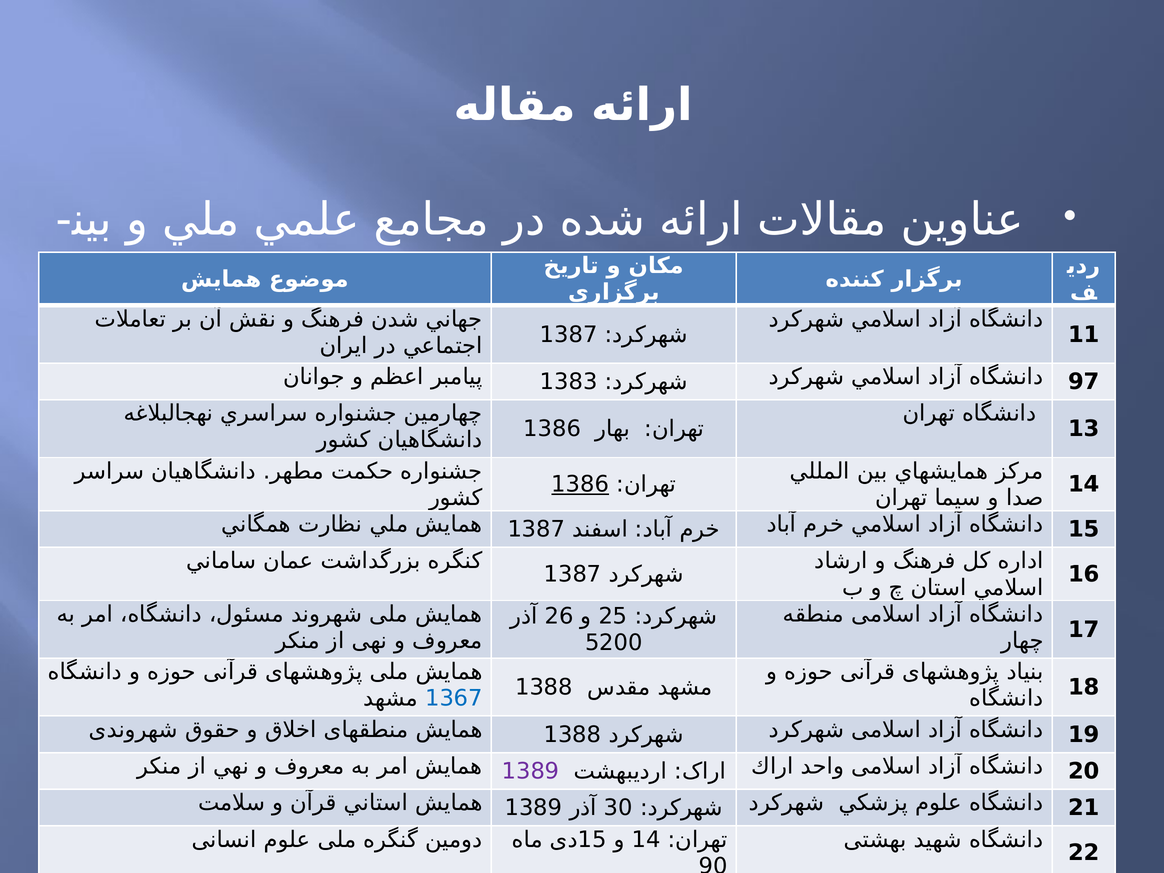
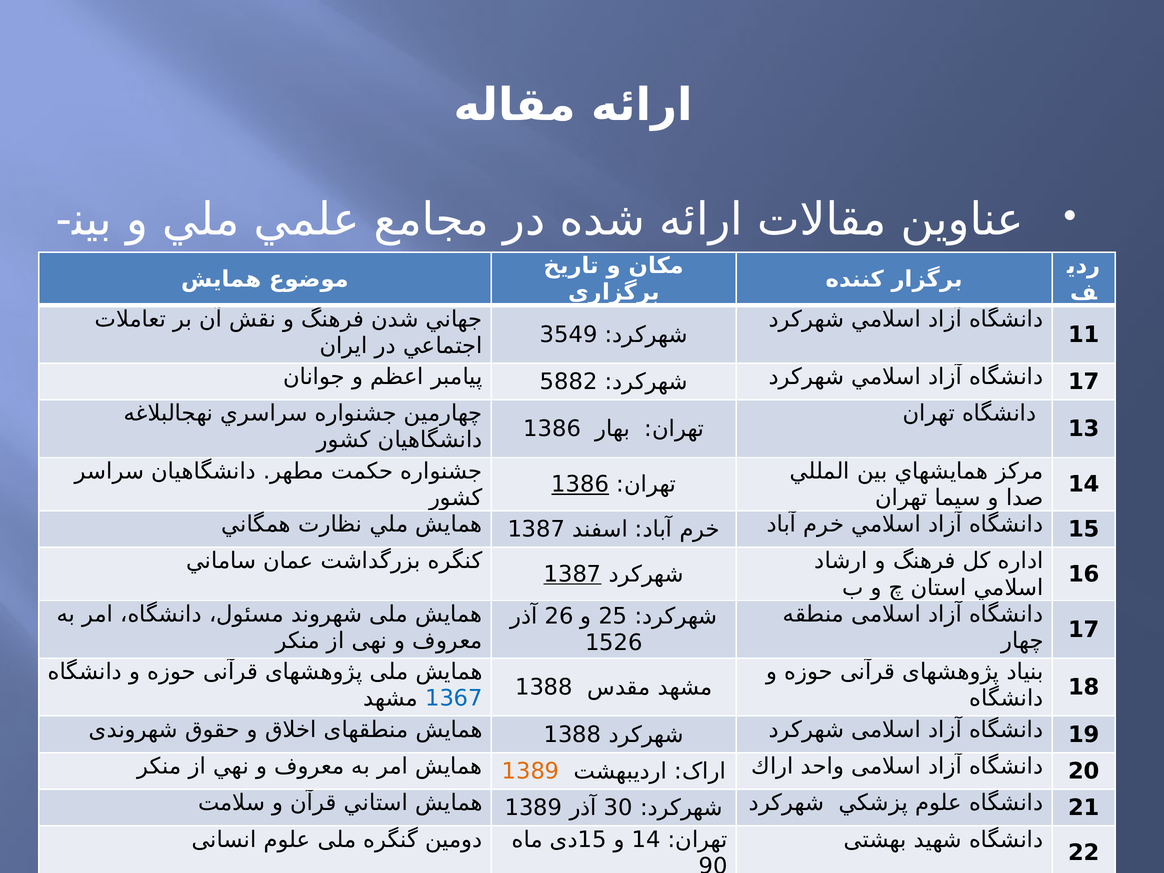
1387 at (569, 335): 1387 -> 3549
1383: 1383 -> 5882
97 at (1084, 382): 97 -> 17
1387 at (573, 574) underline: none -> present
5200: 5200 -> 1526
1389 at (531, 771) colour: purple -> orange
